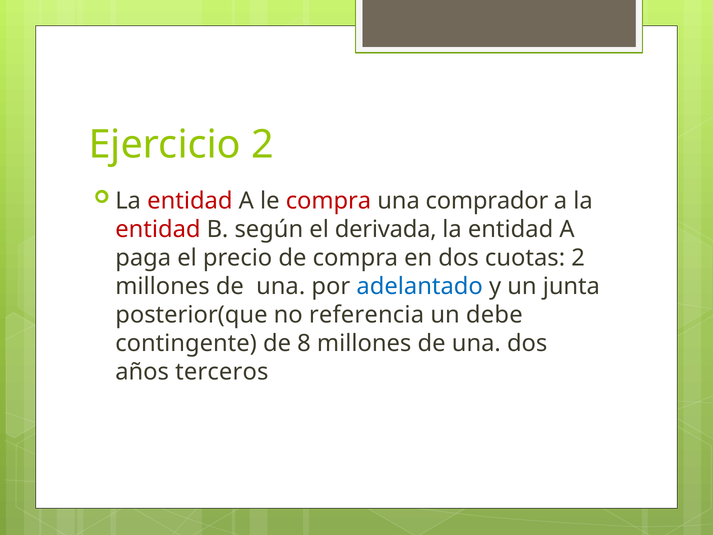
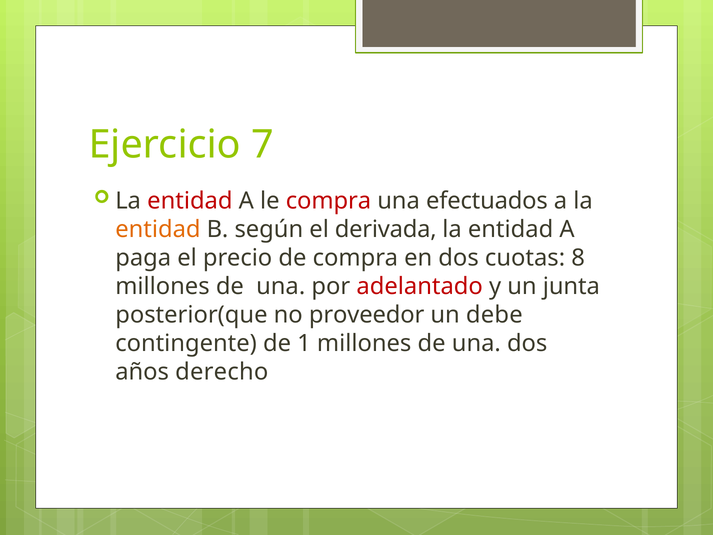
Ejercicio 2: 2 -> 7
comprador: comprador -> efectuados
entidad at (158, 229) colour: red -> orange
cuotas 2: 2 -> 8
adelantado colour: blue -> red
referencia: referencia -> proveedor
8: 8 -> 1
terceros: terceros -> derecho
